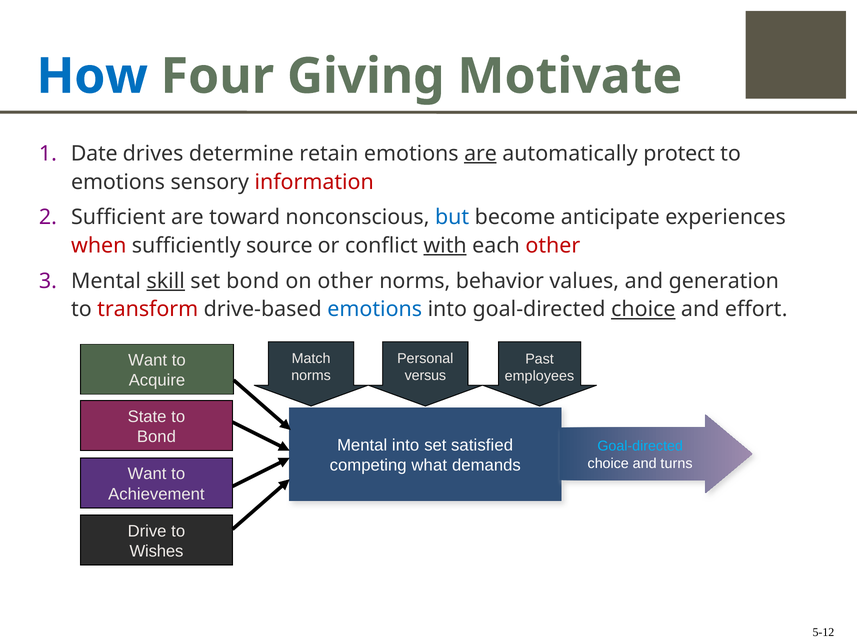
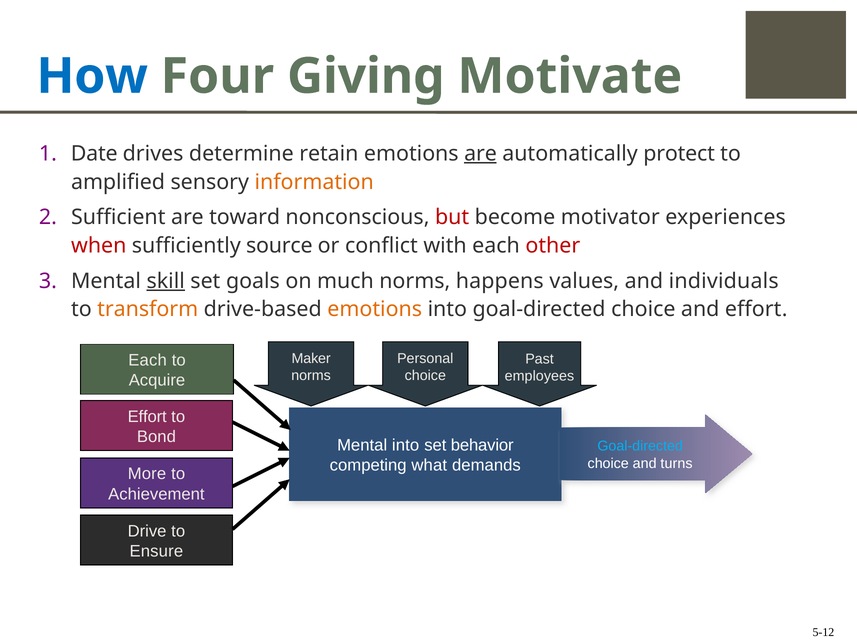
emotions at (118, 182): emotions -> amplified
information colour: red -> orange
but colour: blue -> red
anticipate: anticipate -> motivator
with underline: present -> none
set bond: bond -> goals
on other: other -> much
behavior: behavior -> happens
generation: generation -> individuals
transform colour: red -> orange
emotions at (375, 309) colour: blue -> orange
choice at (643, 309) underline: present -> none
Match: Match -> Maker
Want at (148, 360): Want -> Each
versus at (425, 376): versus -> choice
State at (147, 417): State -> Effort
satisfied: satisfied -> behavior
Want at (147, 474): Want -> More
Wishes: Wishes -> Ensure
